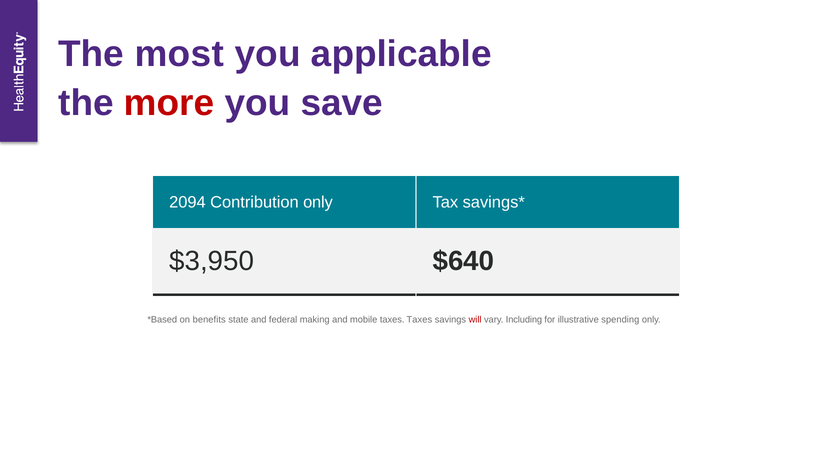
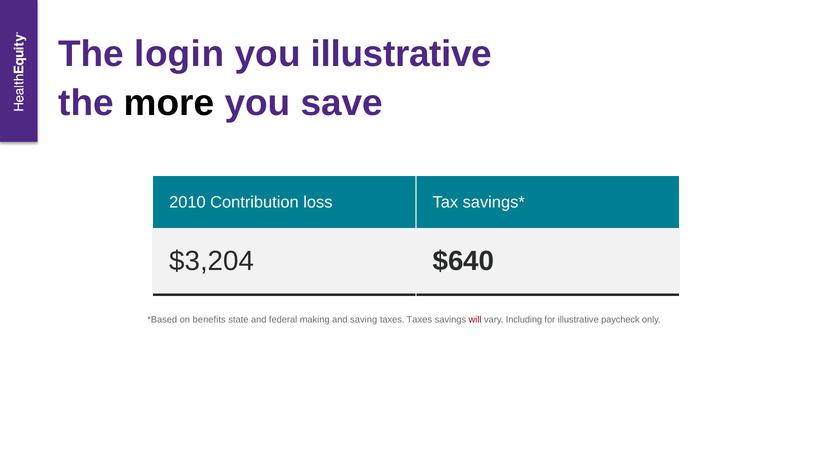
most: most -> login
you applicable: applicable -> illustrative
more colour: red -> black
2094: 2094 -> 2010
Contribution only: only -> loss
$3,950: $3,950 -> $3,204
mobile: mobile -> saving
spending: spending -> paycheck
